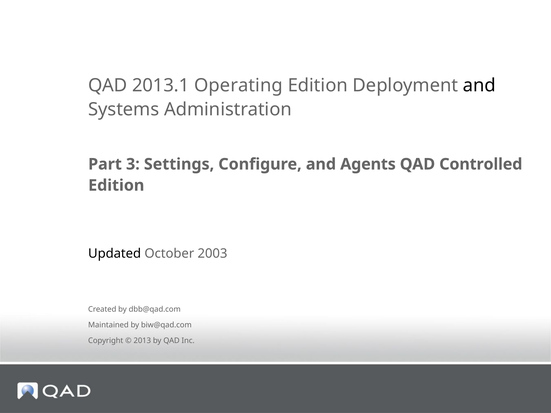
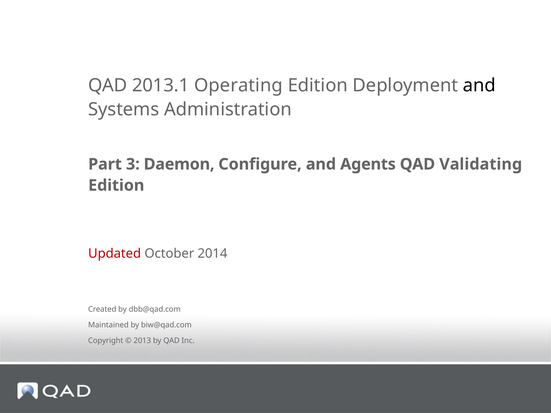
Settings: Settings -> Daemon
Controlled: Controlled -> Validating
Updated colour: black -> red
2003: 2003 -> 2014
